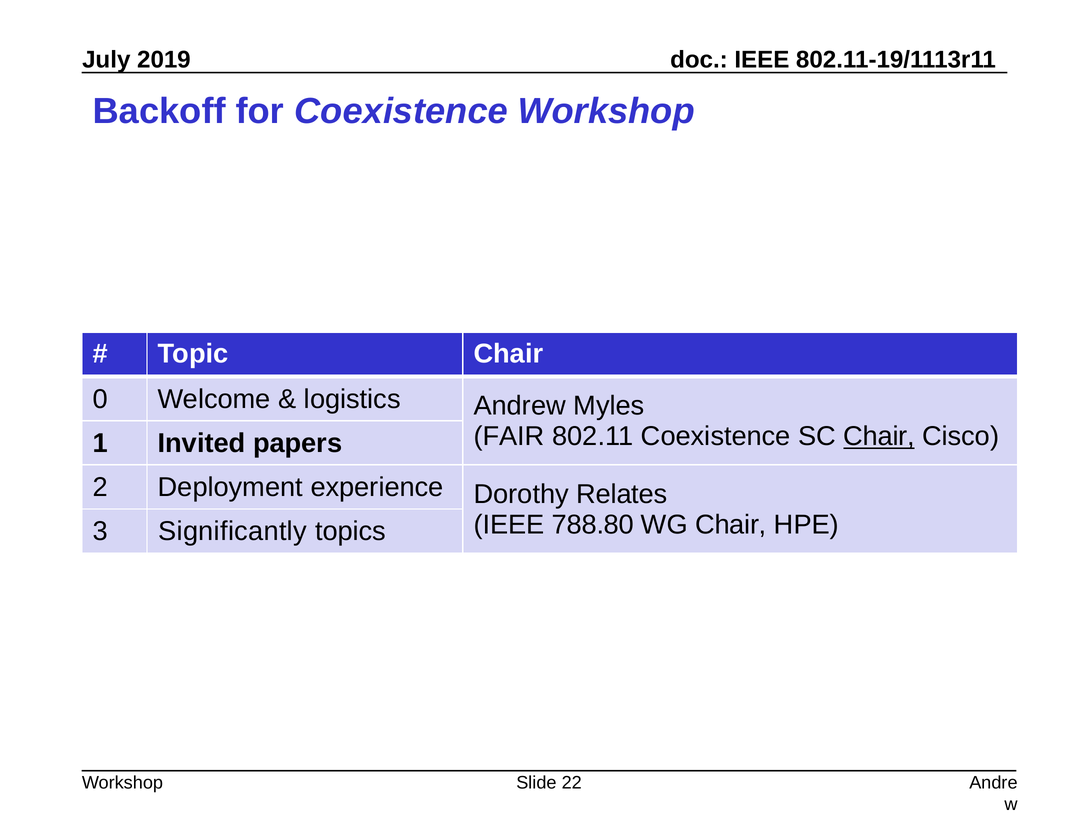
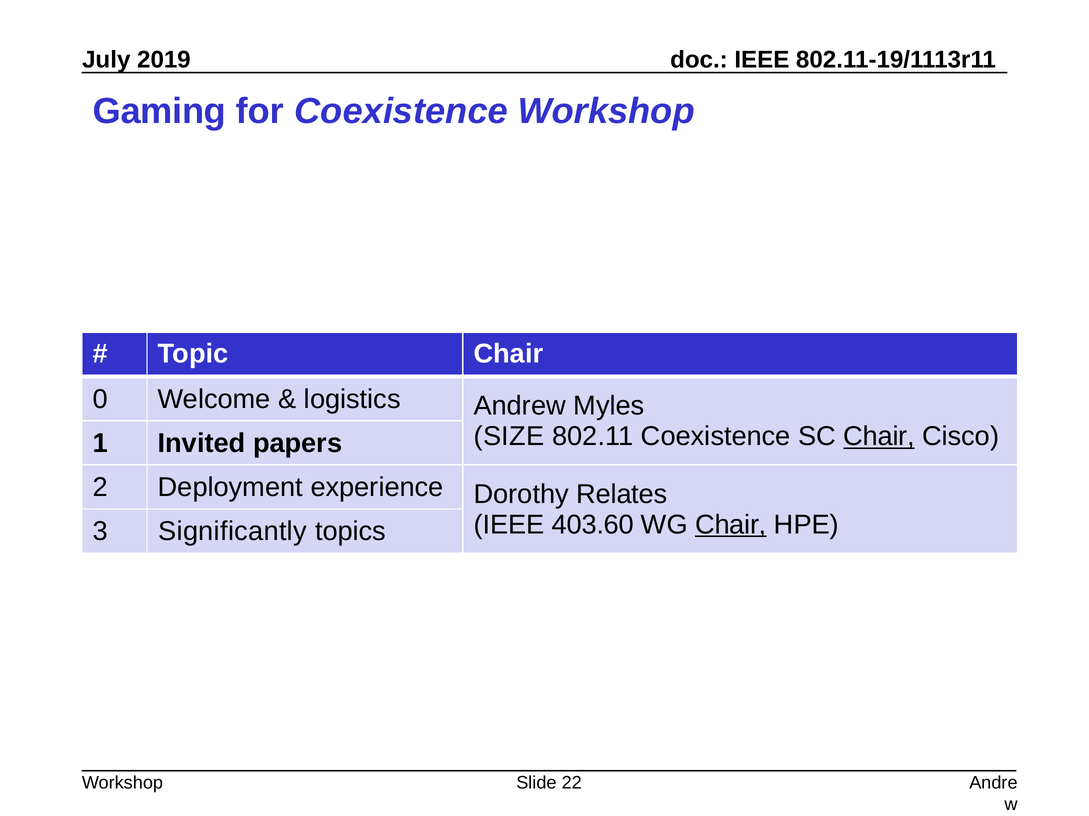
Backoff: Backoff -> Gaming
FAIR: FAIR -> SIZE
788.80: 788.80 -> 403.60
Chair at (731, 525) underline: none -> present
